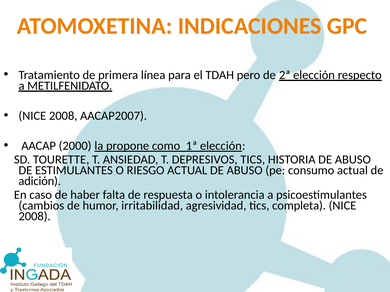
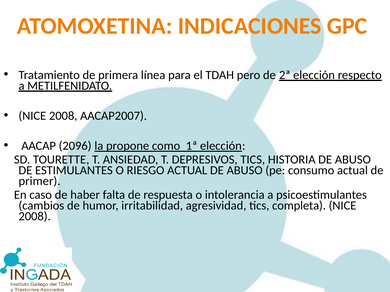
2000: 2000 -> 2096
adición: adición -> primer
